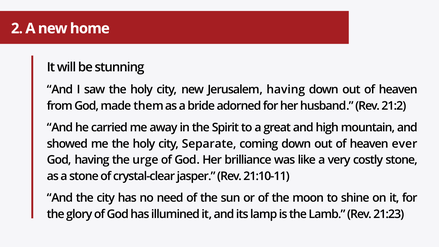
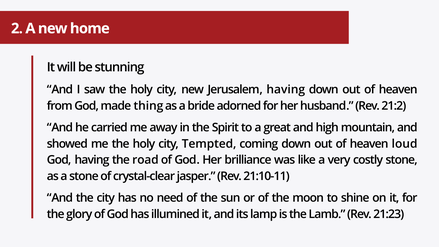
them: them -> thing
Separate: Separate -> Tempted
ever: ever -> loud
urge: urge -> road
